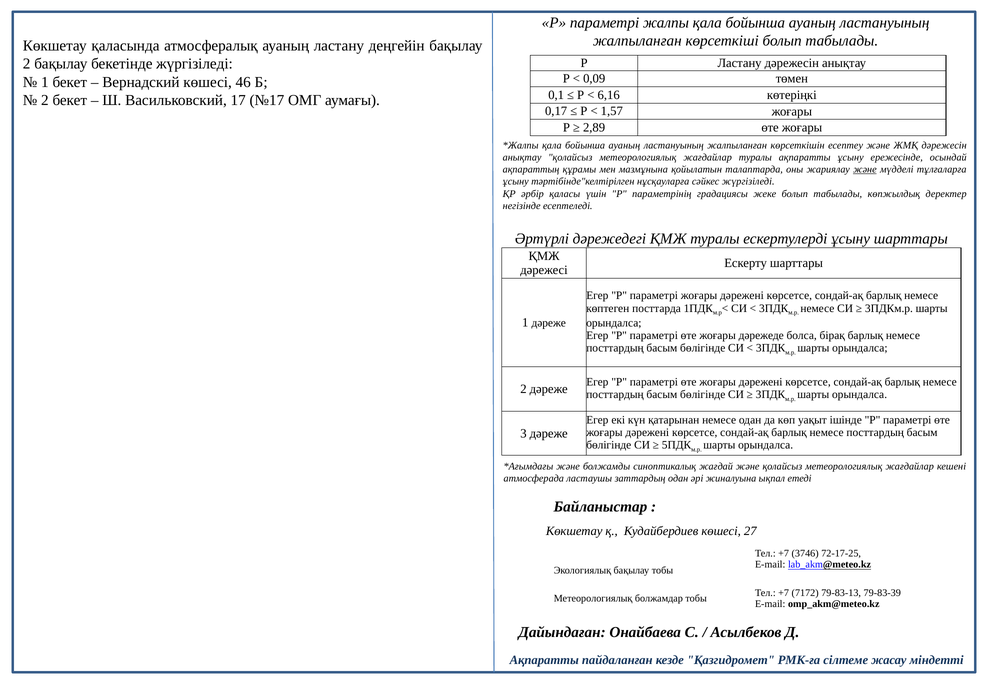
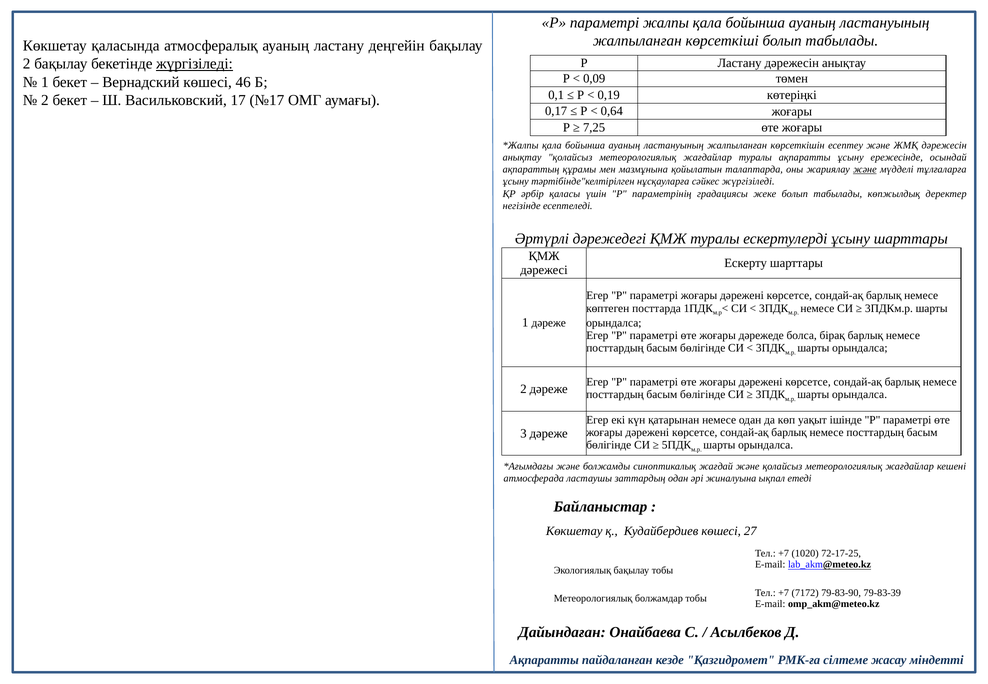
жүргізіледі at (195, 64) underline: none -> present
6,16: 6,16 -> 0,19
1,57: 1,57 -> 0,64
2,89: 2,89 -> 7,25
3746: 3746 -> 1020
79-83-13: 79-83-13 -> 79-83-90
